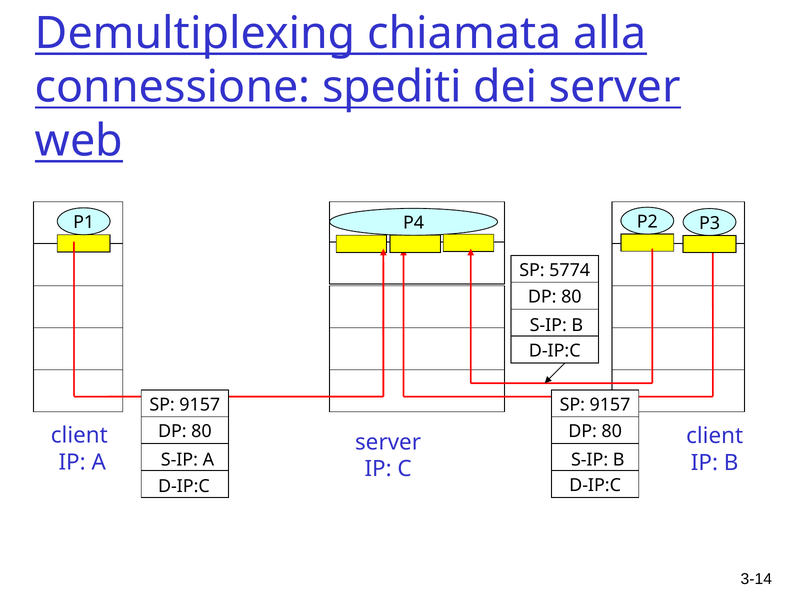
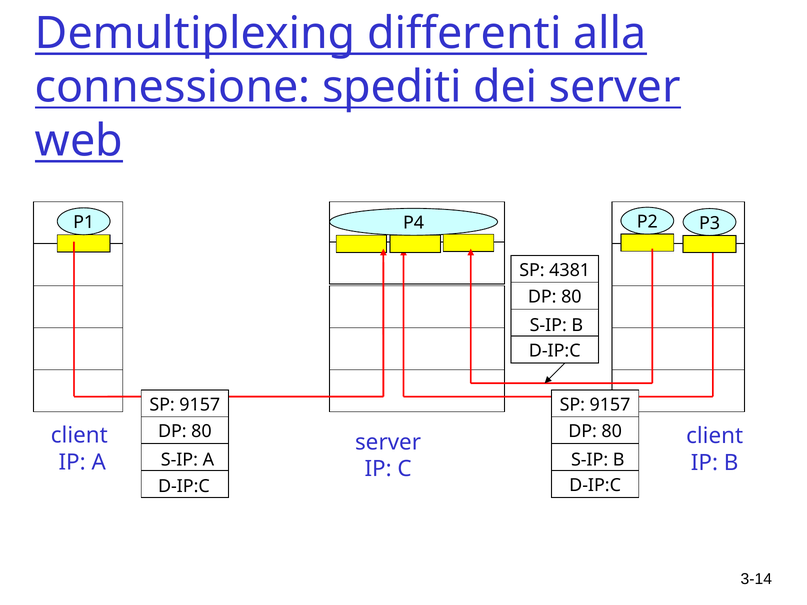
chiamata: chiamata -> differenti
5774: 5774 -> 4381
